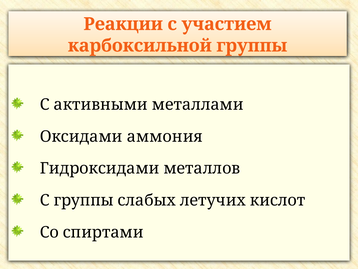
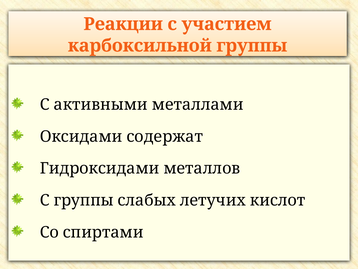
аммония: аммония -> содержат
